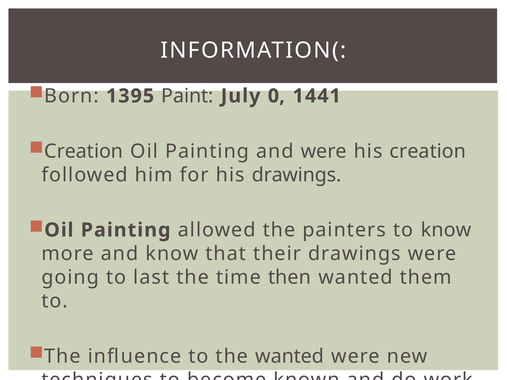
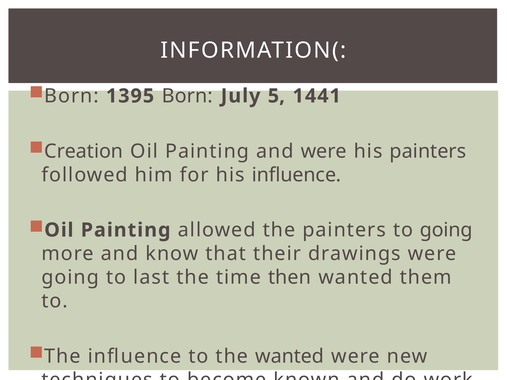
1395 Paint: Paint -> Born
0: 0 -> 5
his creation: creation -> painters
his drawings: drawings -> influence
to know: know -> going
